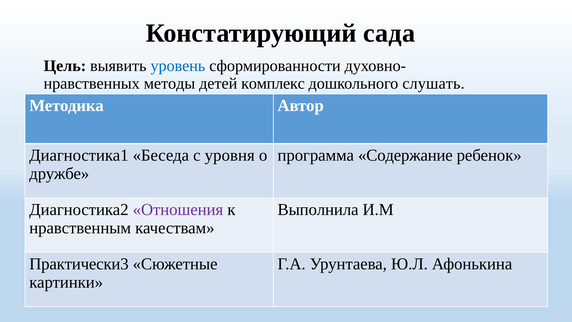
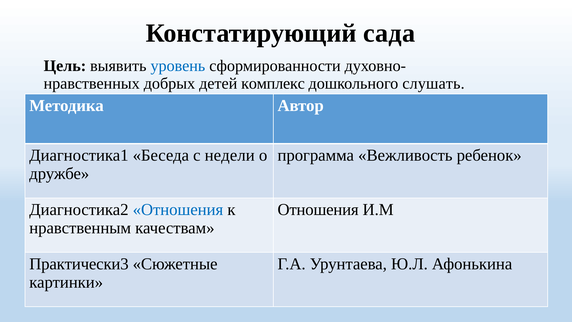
методы: методы -> добрых
уровня: уровня -> недели
Содержание: Содержание -> Вежливость
Отношения at (178, 209) colour: purple -> blue
Выполнила at (318, 209): Выполнила -> Отношения
